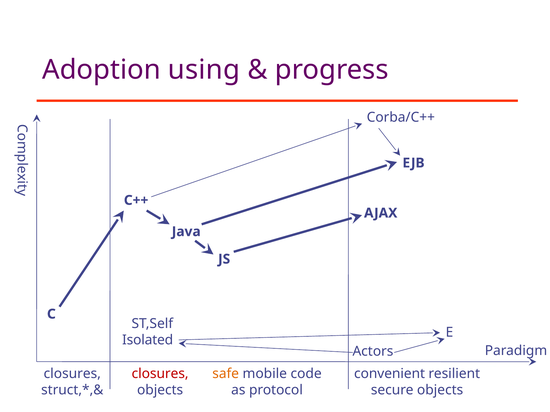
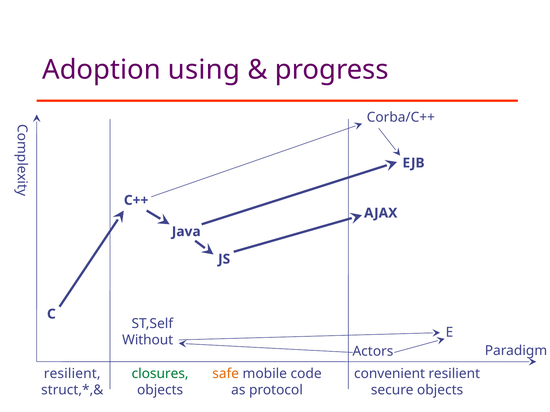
Isolated: Isolated -> Without
closures at (72, 374): closures -> resilient
closures at (160, 374) colour: red -> green
